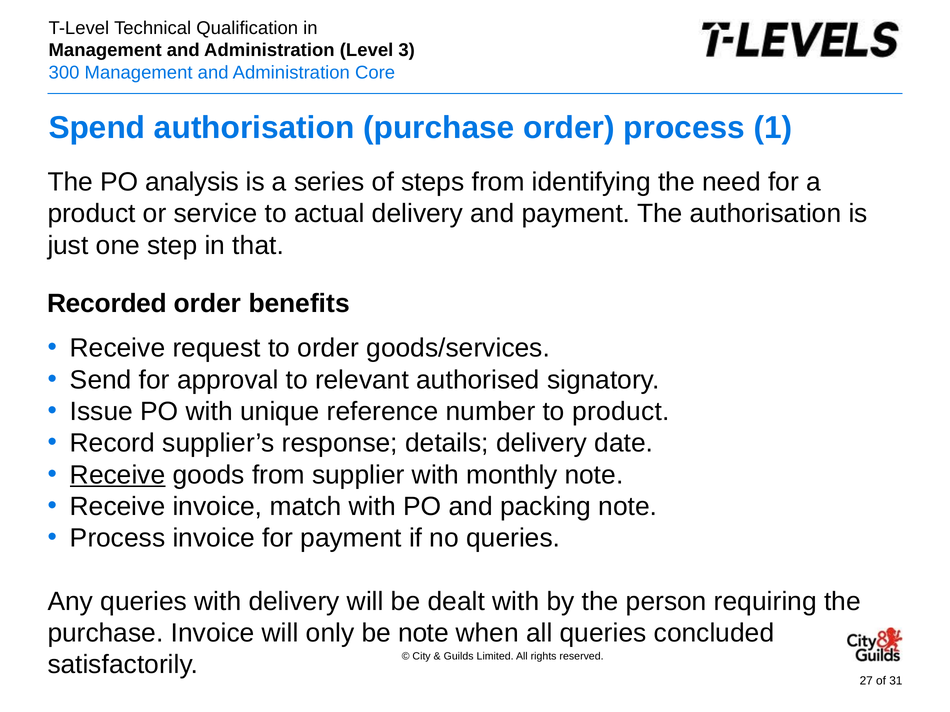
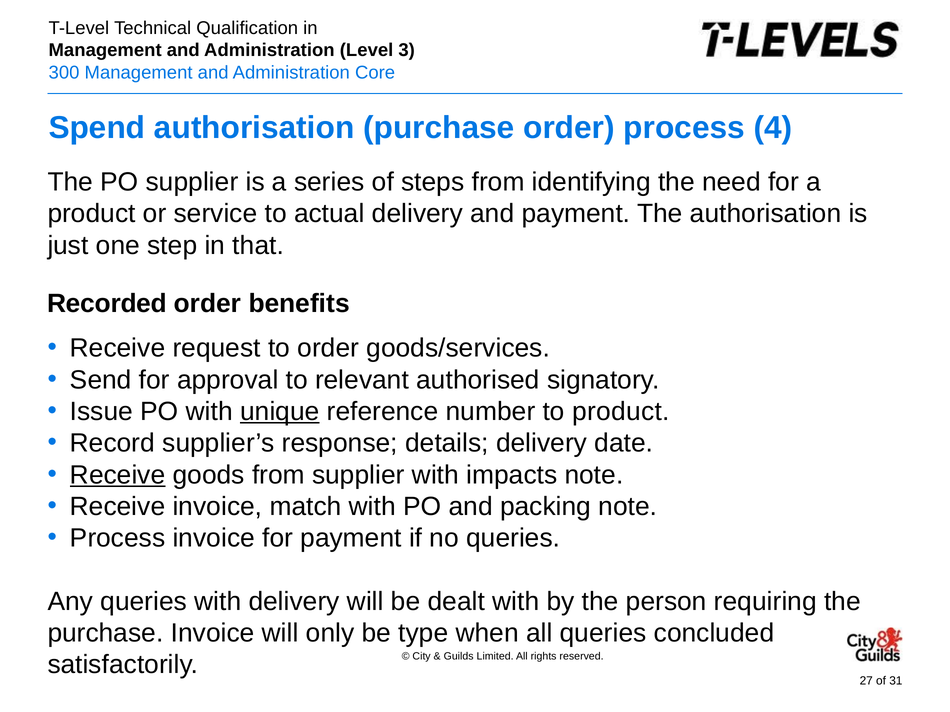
1: 1 -> 4
PO analysis: analysis -> supplier
unique underline: none -> present
monthly: monthly -> impacts
be note: note -> type
